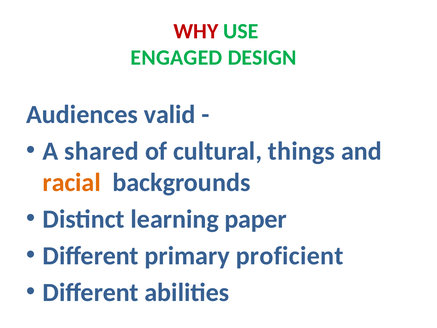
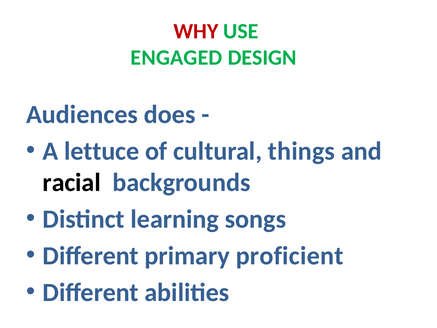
valid: valid -> does
shared: shared -> lettuce
racial colour: orange -> black
paper: paper -> songs
